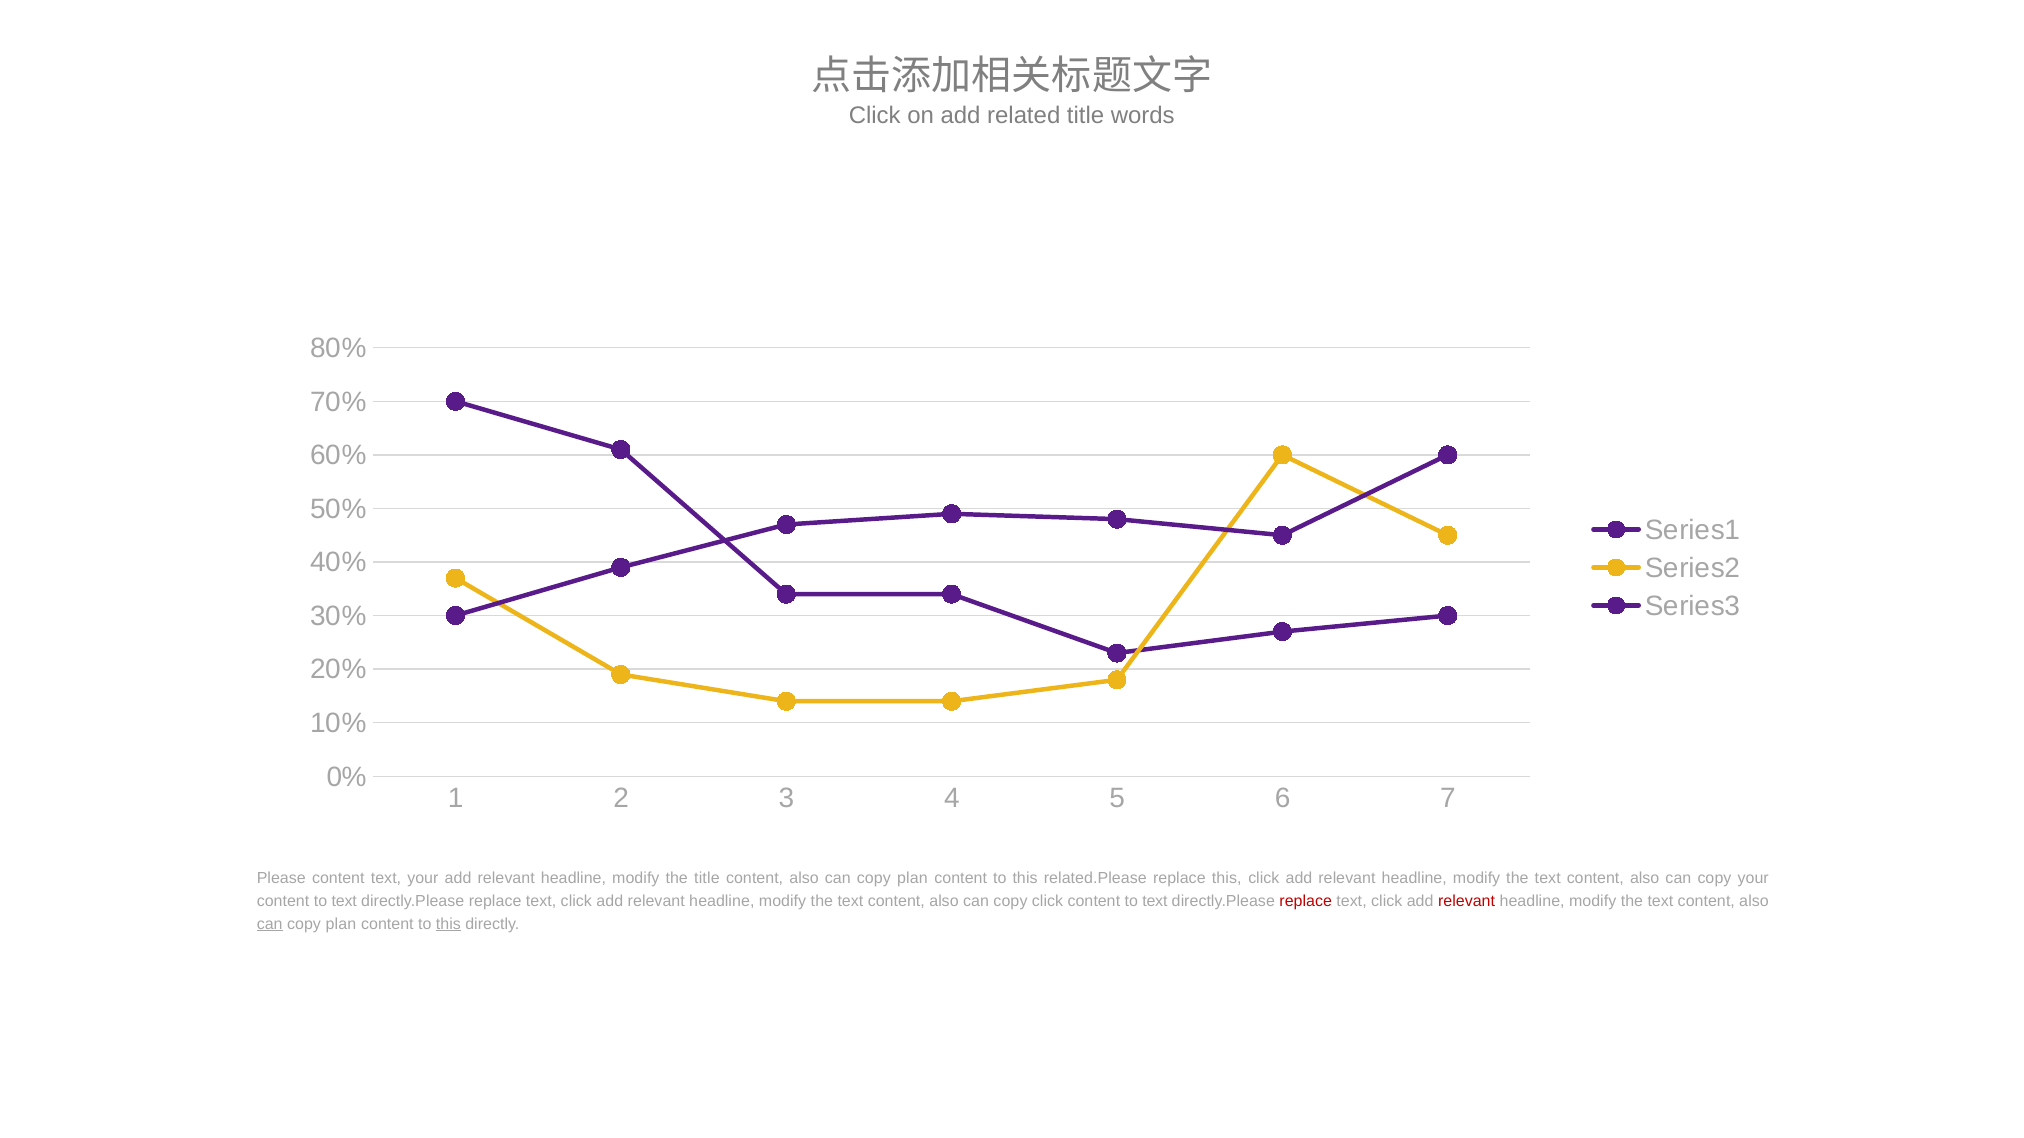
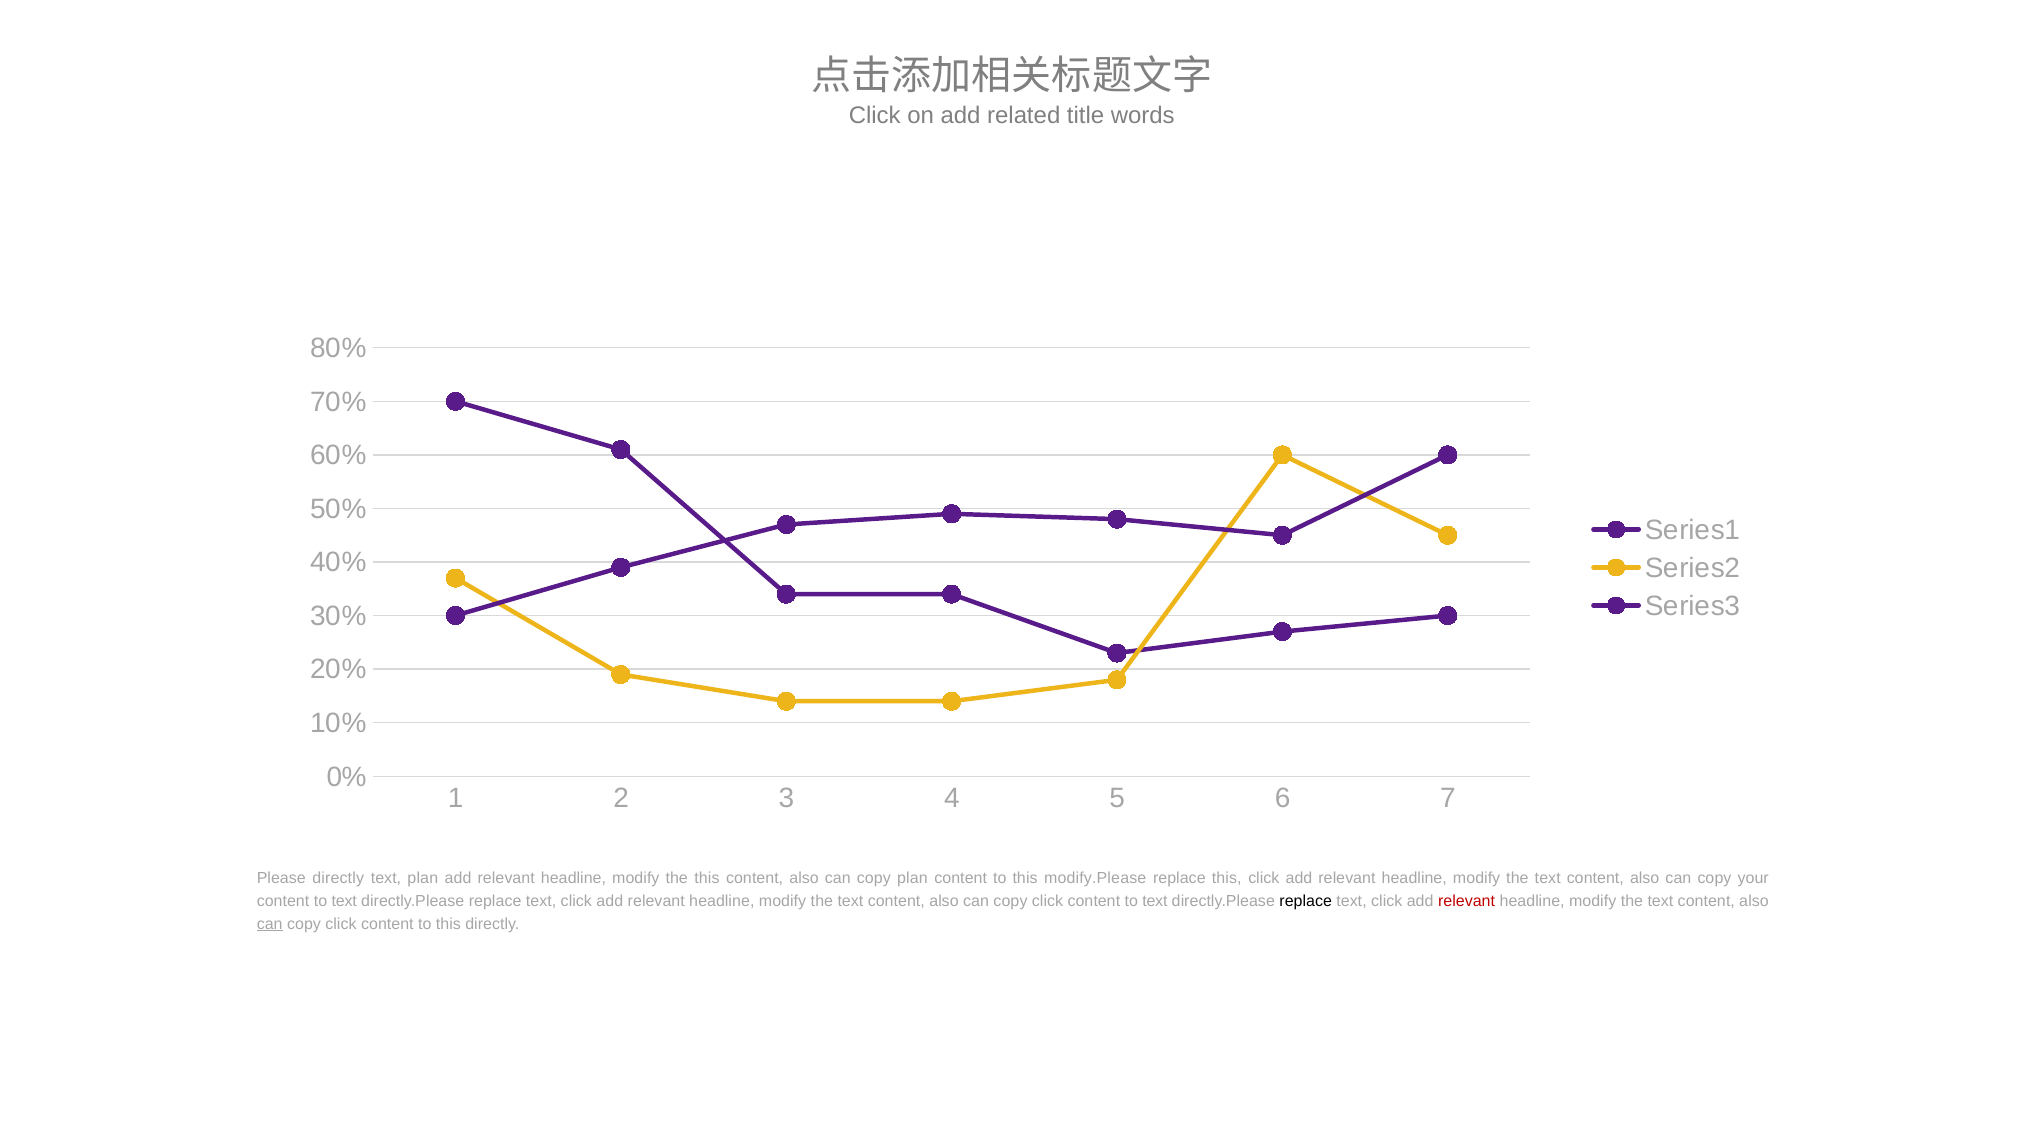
Please content: content -> directly
text your: your -> plan
the title: title -> this
related.Please: related.Please -> modify.Please
replace at (1306, 901) colour: red -> black
plan at (341, 924): plan -> click
this at (448, 924) underline: present -> none
